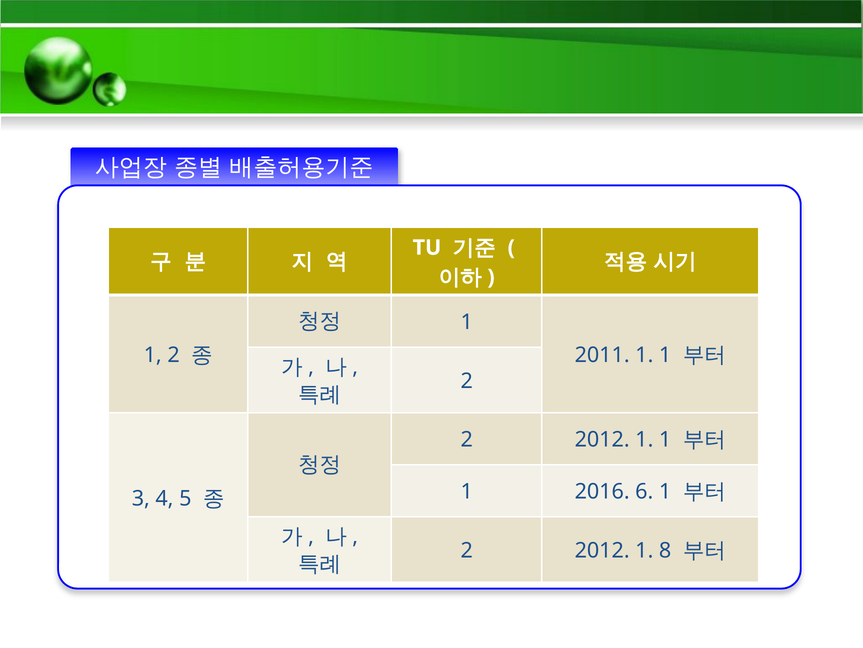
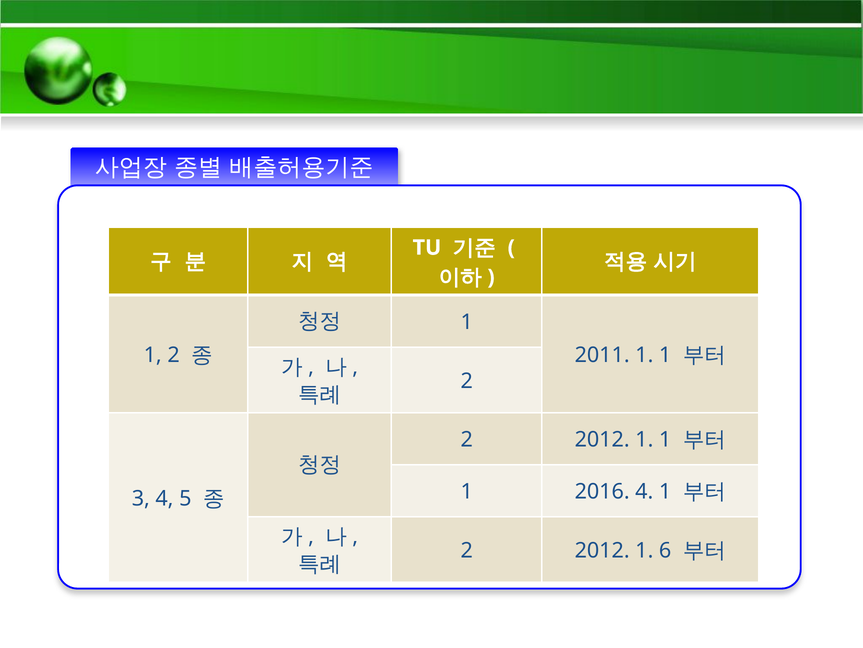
2016 6: 6 -> 4
8: 8 -> 6
